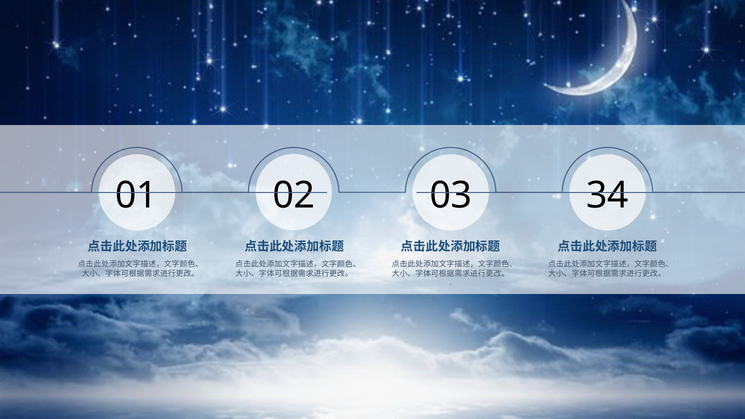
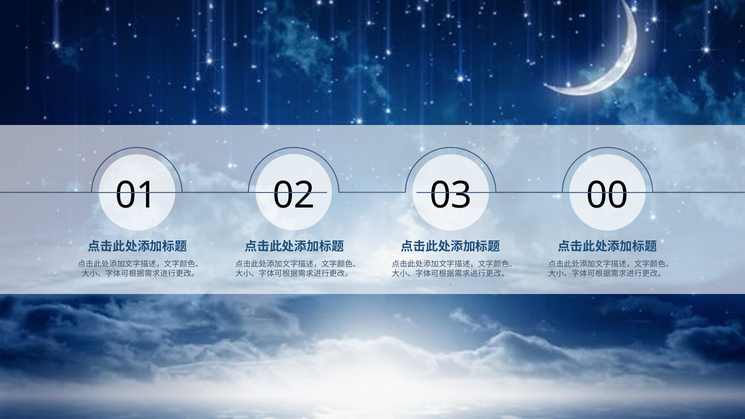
34: 34 -> 00
